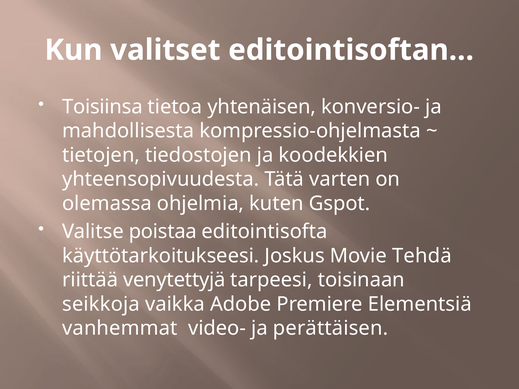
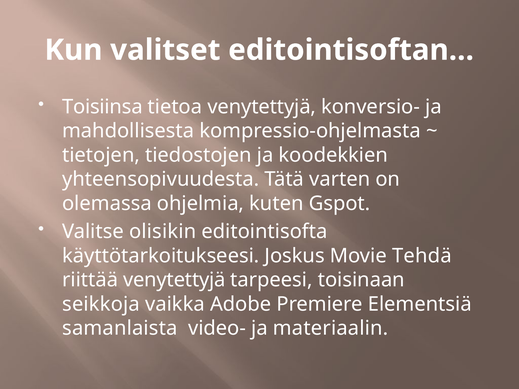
tietoa yhtenäisen: yhtenäisen -> venytettyjä
poistaa: poistaa -> olisikin
vanhemmat: vanhemmat -> samanlaista
perättäisen: perättäisen -> materiaalin
